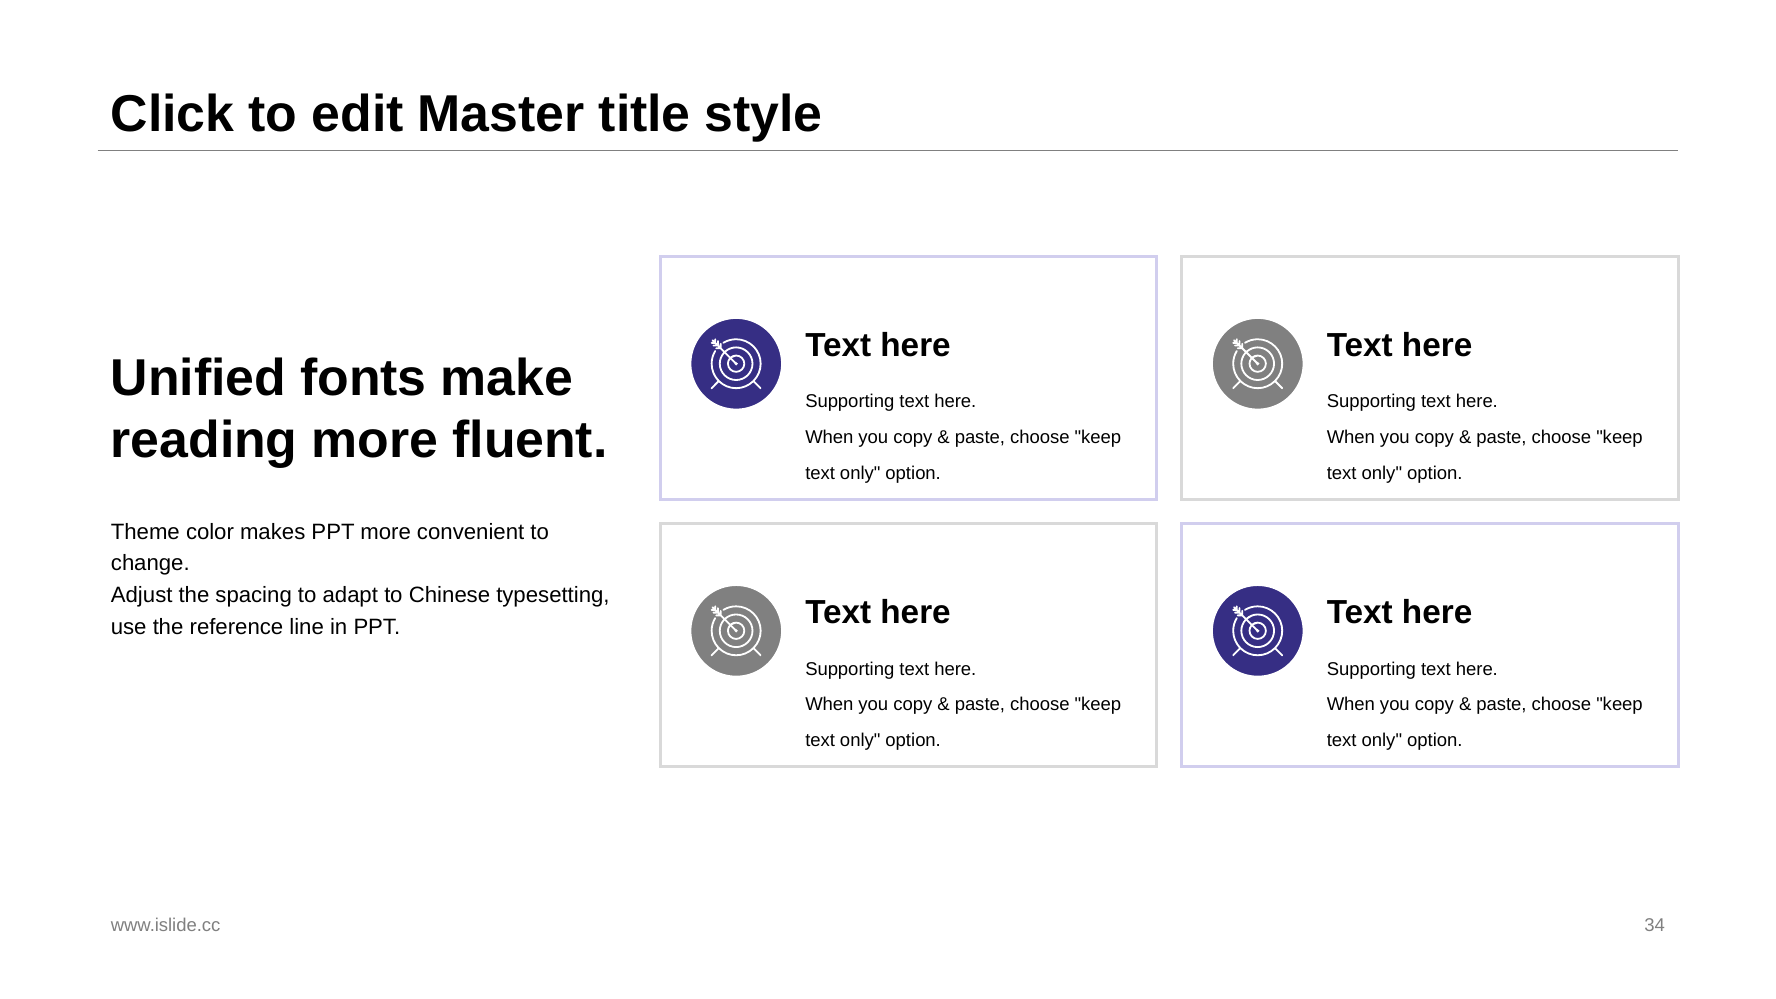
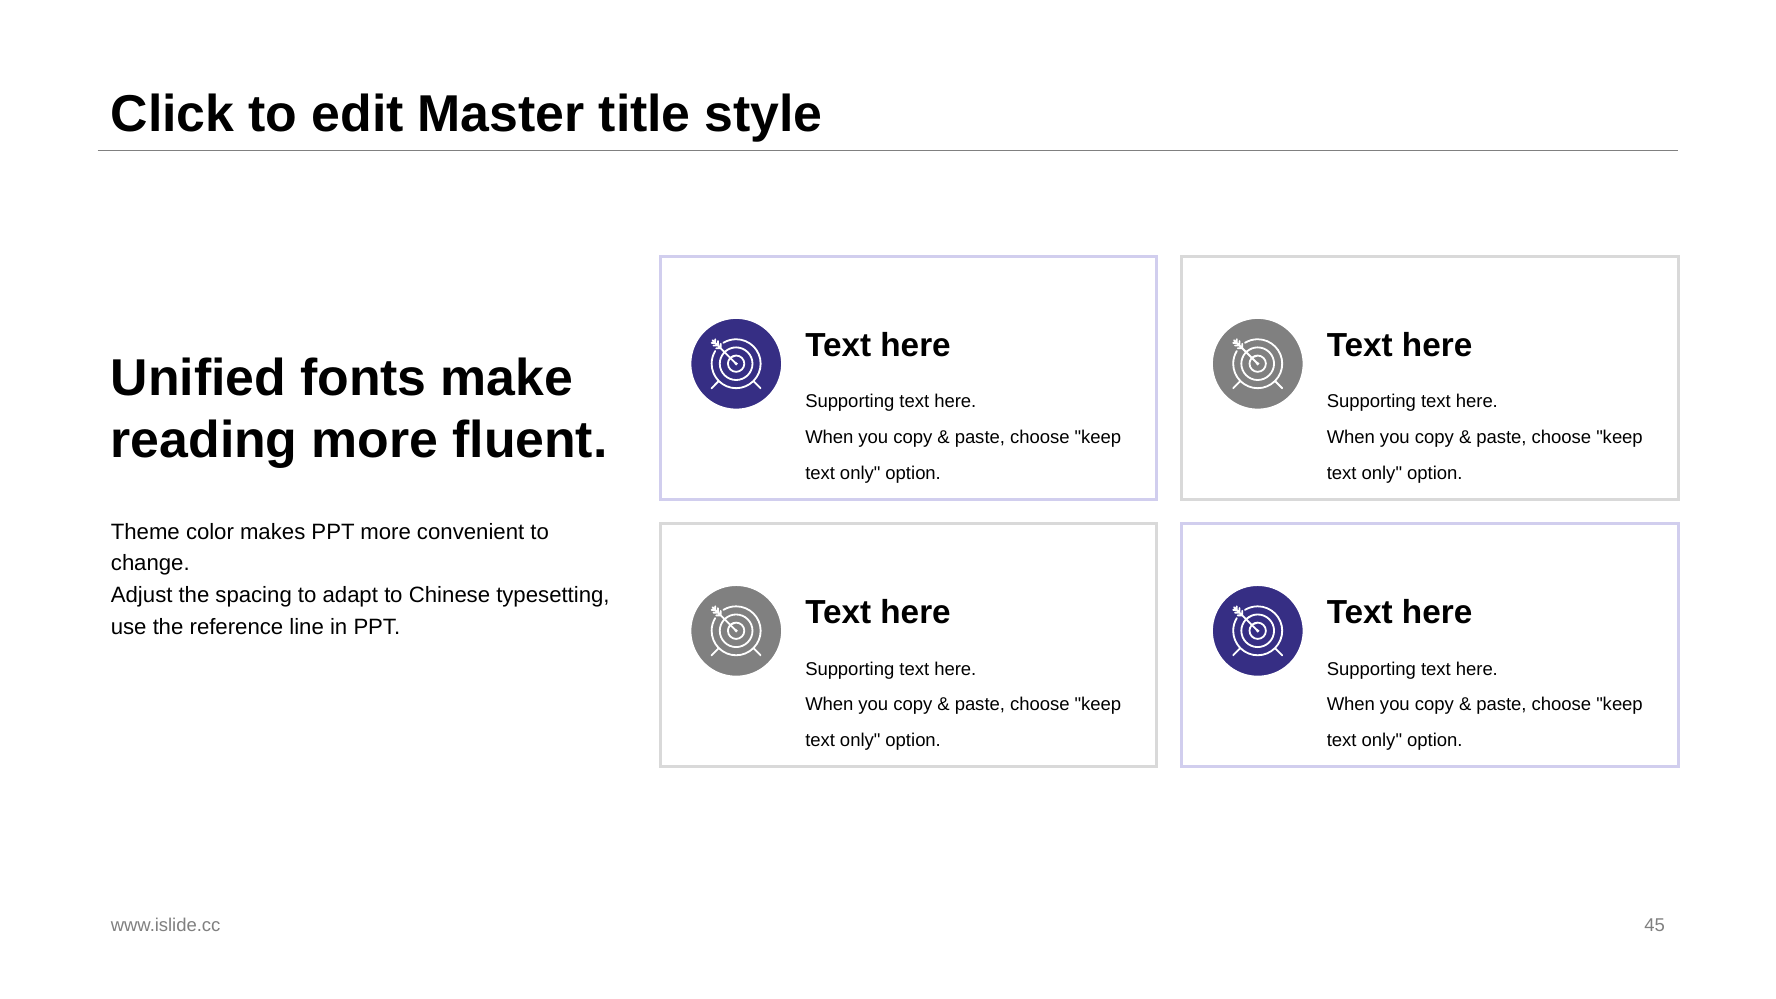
34: 34 -> 45
